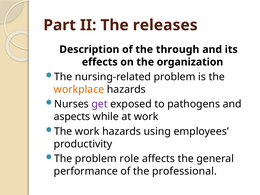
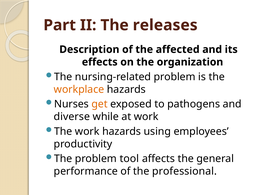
through: through -> affected
get colour: purple -> orange
aspects: aspects -> diverse
role: role -> tool
